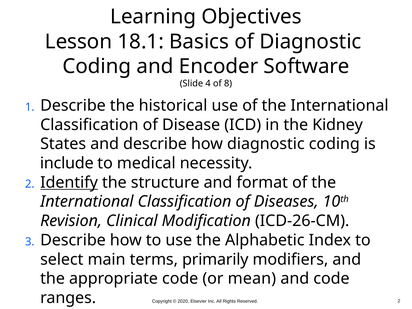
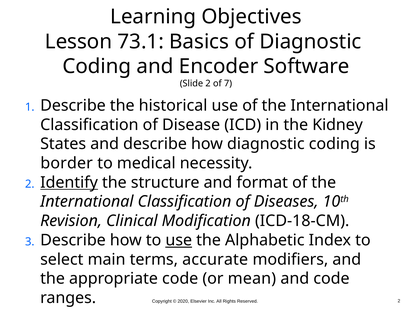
18.1: 18.1 -> 73.1
Slide 4: 4 -> 2
8: 8 -> 7
include: include -> border
ICD-26-CM: ICD-26-CM -> ICD-18-CM
use at (179, 240) underline: none -> present
primarily: primarily -> accurate
